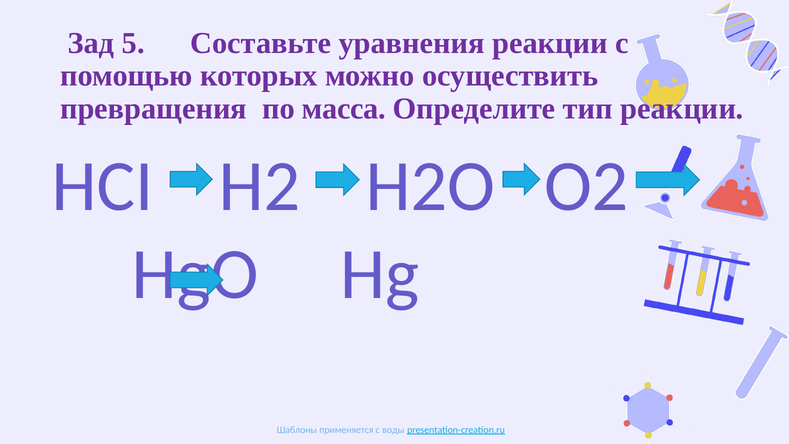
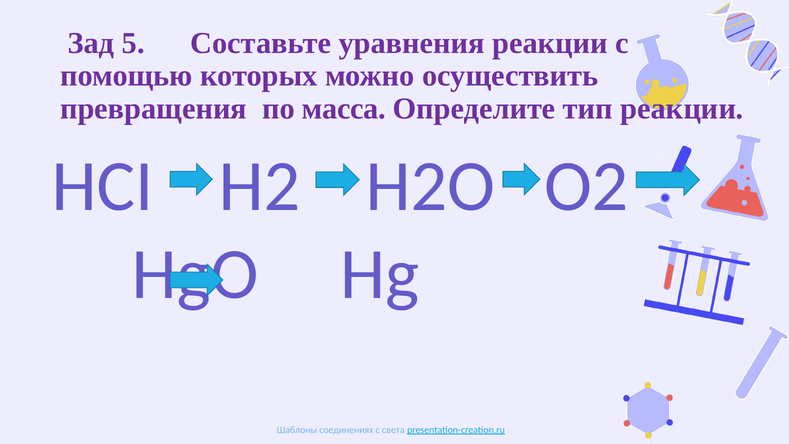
применяется: применяется -> соединениях
воды: воды -> света
